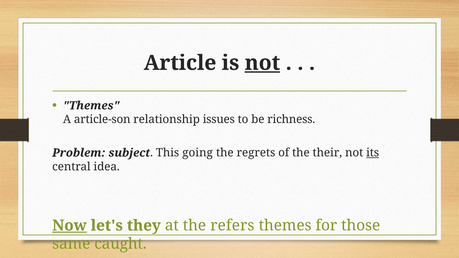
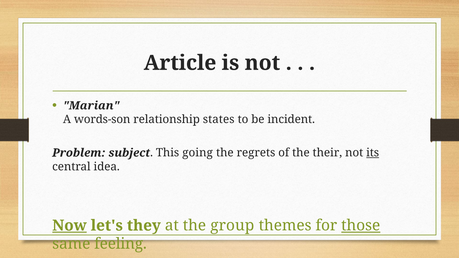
not at (262, 63) underline: present -> none
Themes at (91, 106): Themes -> Marian
article-son: article-son -> words-son
issues: issues -> states
richness: richness -> incident
refers: refers -> group
those underline: none -> present
caught: caught -> feeling
